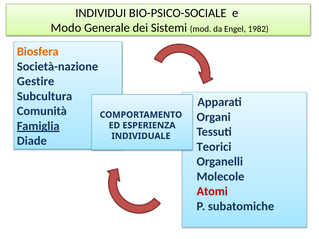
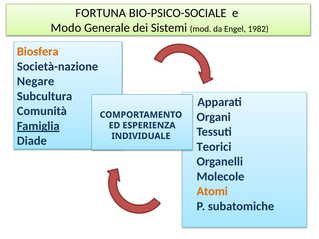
INDIVIDUI: INDIVIDUI -> FORTUNA
Gestire: Gestire -> Negare
Atomi colour: red -> orange
